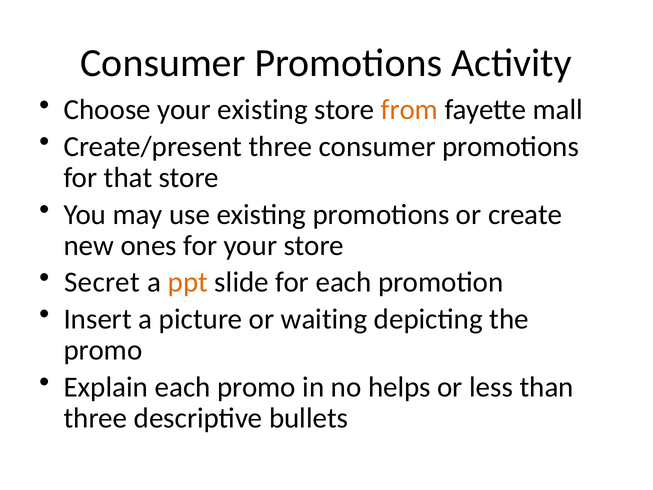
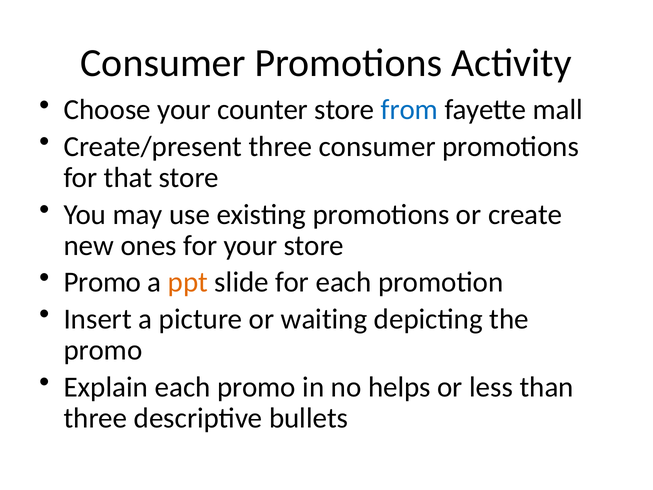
your existing: existing -> counter
from colour: orange -> blue
Secret at (102, 282): Secret -> Promo
